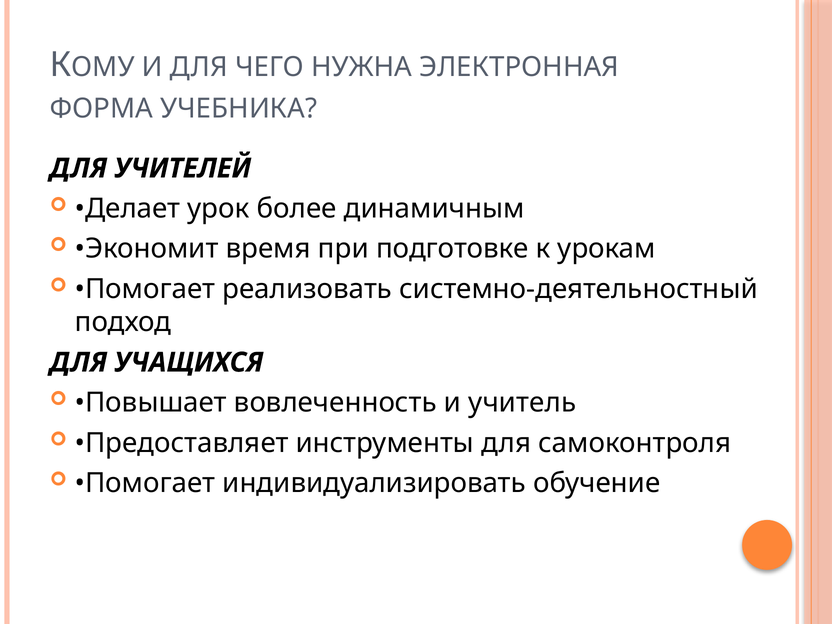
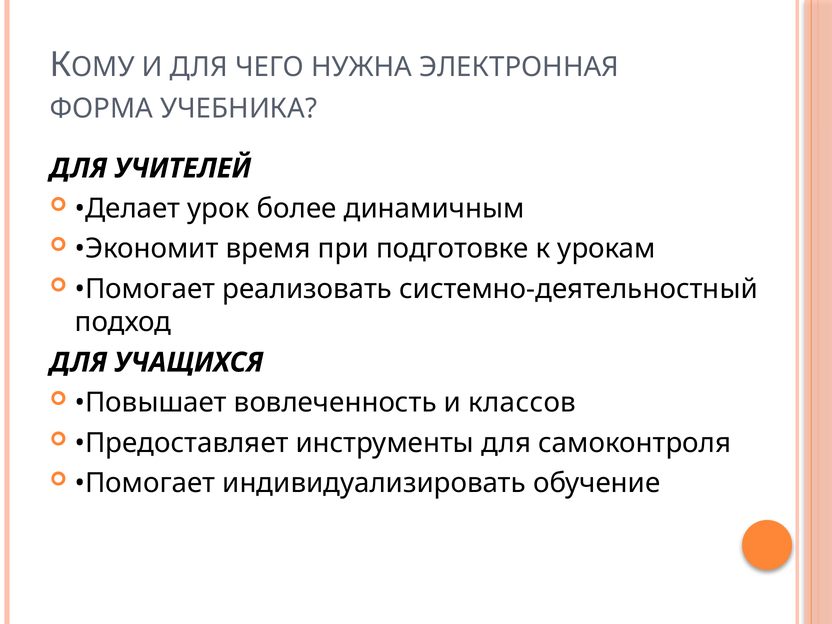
учитель: учитель -> классов
